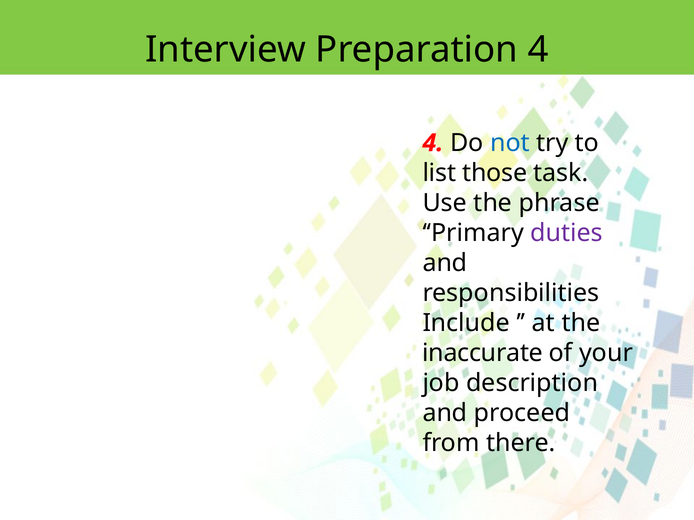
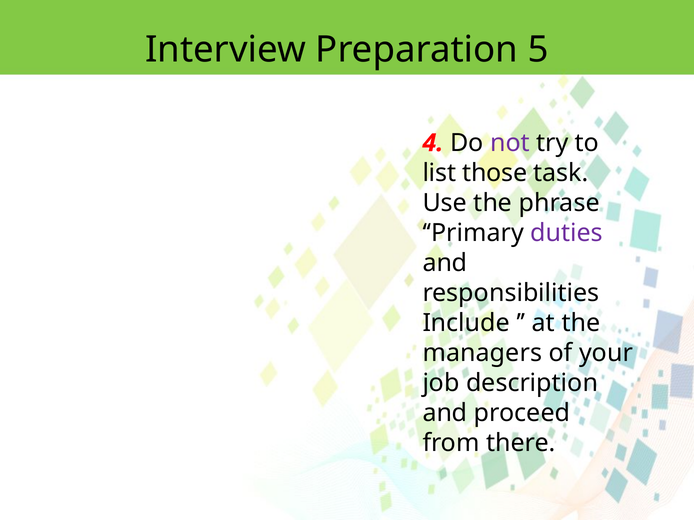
Preparation 4: 4 -> 5
not colour: blue -> purple
inaccurate: inaccurate -> managers
